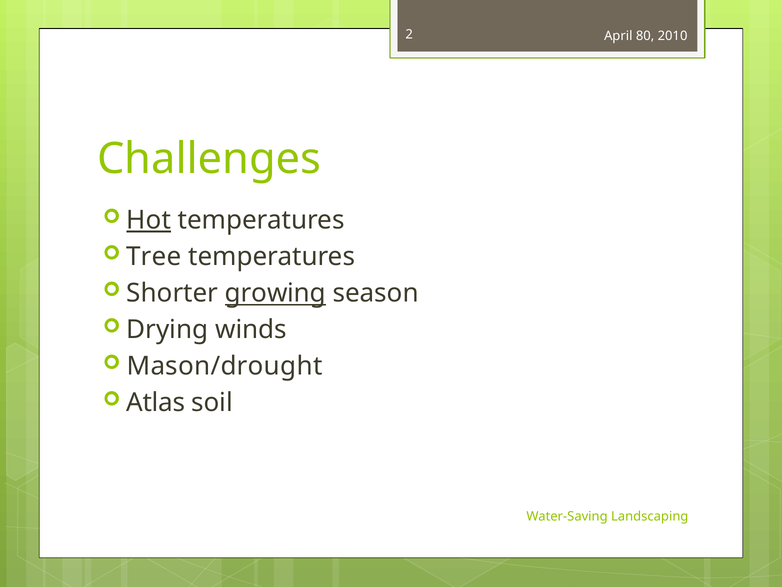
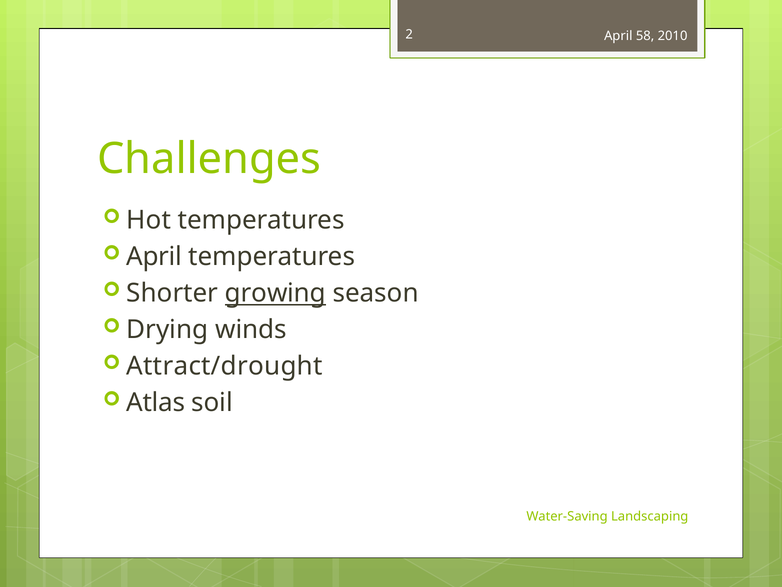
80: 80 -> 58
Hot underline: present -> none
Tree at (154, 257): Tree -> April
Mason/drought: Mason/drought -> Attract/drought
